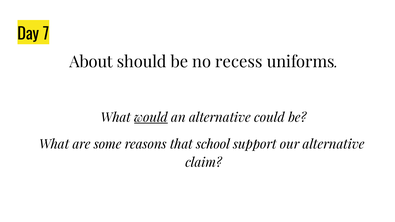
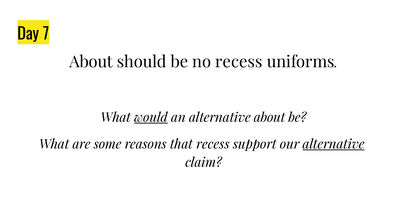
alternative could: could -> about
that school: school -> recess
alternative at (334, 144) underline: none -> present
